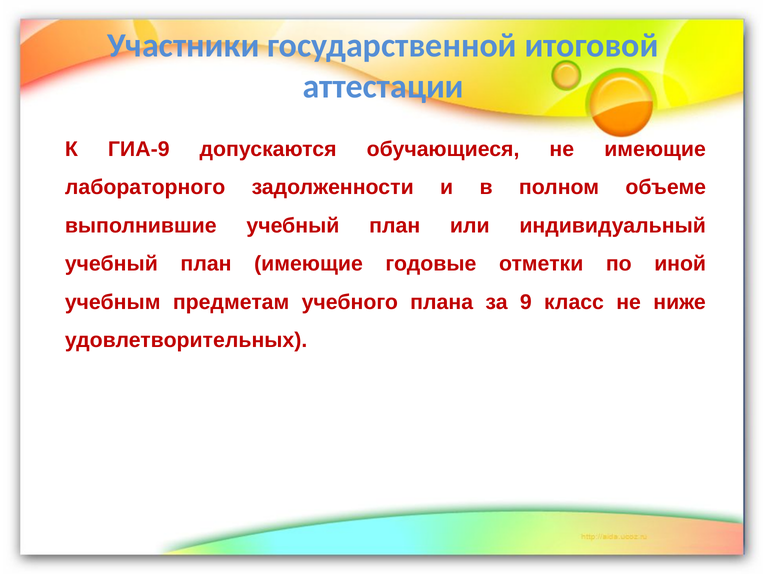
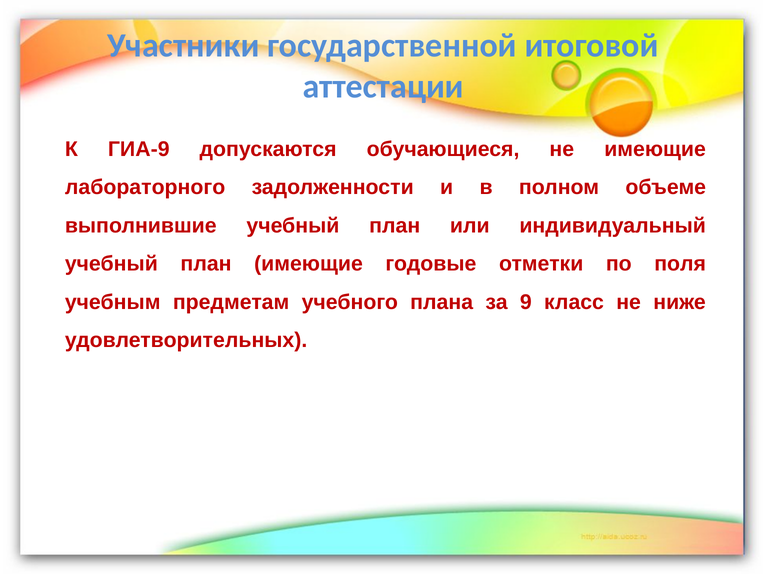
иной: иной -> поля
